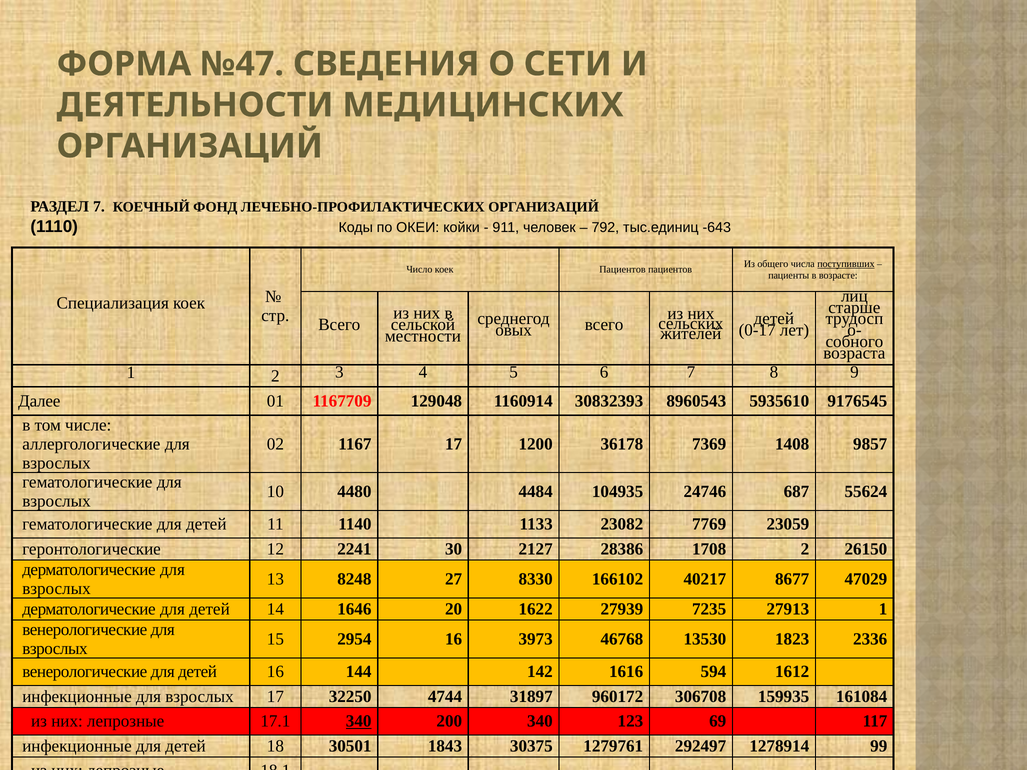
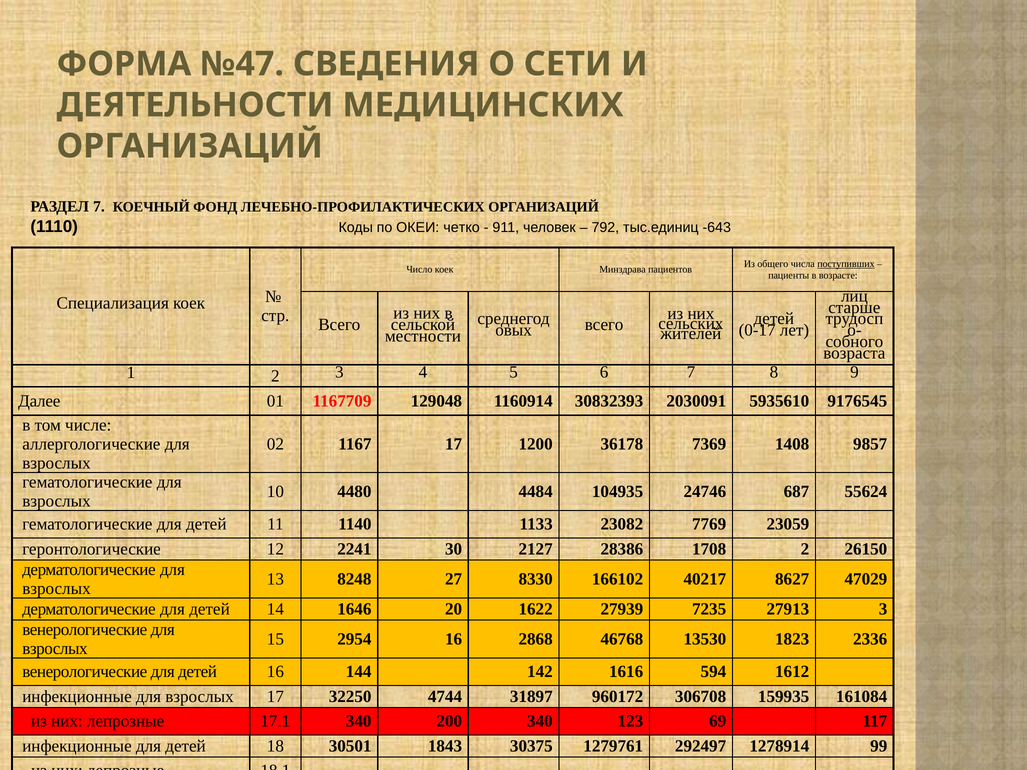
койки: койки -> четко
коек Пациентов: Пациентов -> Минздрава
8960543: 8960543 -> 2030091
8677: 8677 -> 8627
27913 1: 1 -> 3
3973: 3973 -> 2868
340 at (359, 722) underline: present -> none
